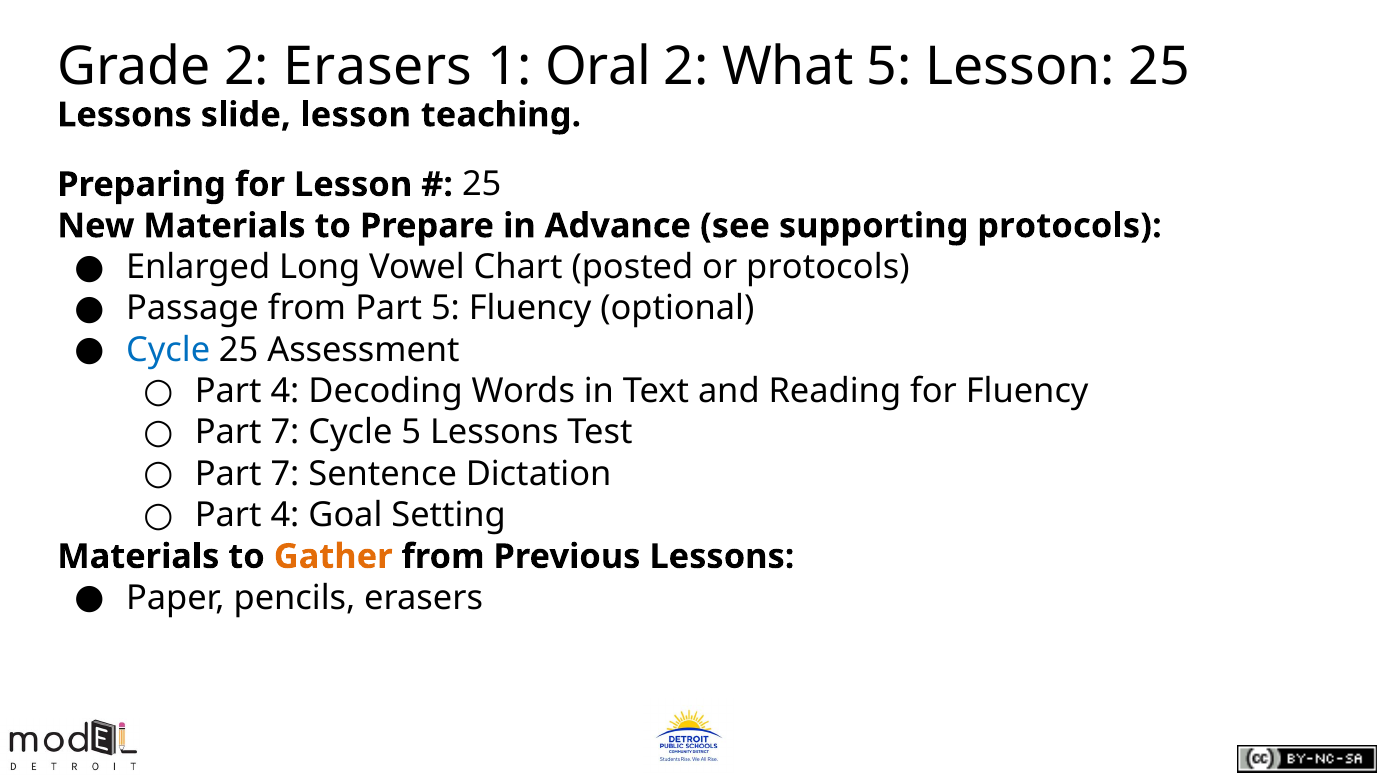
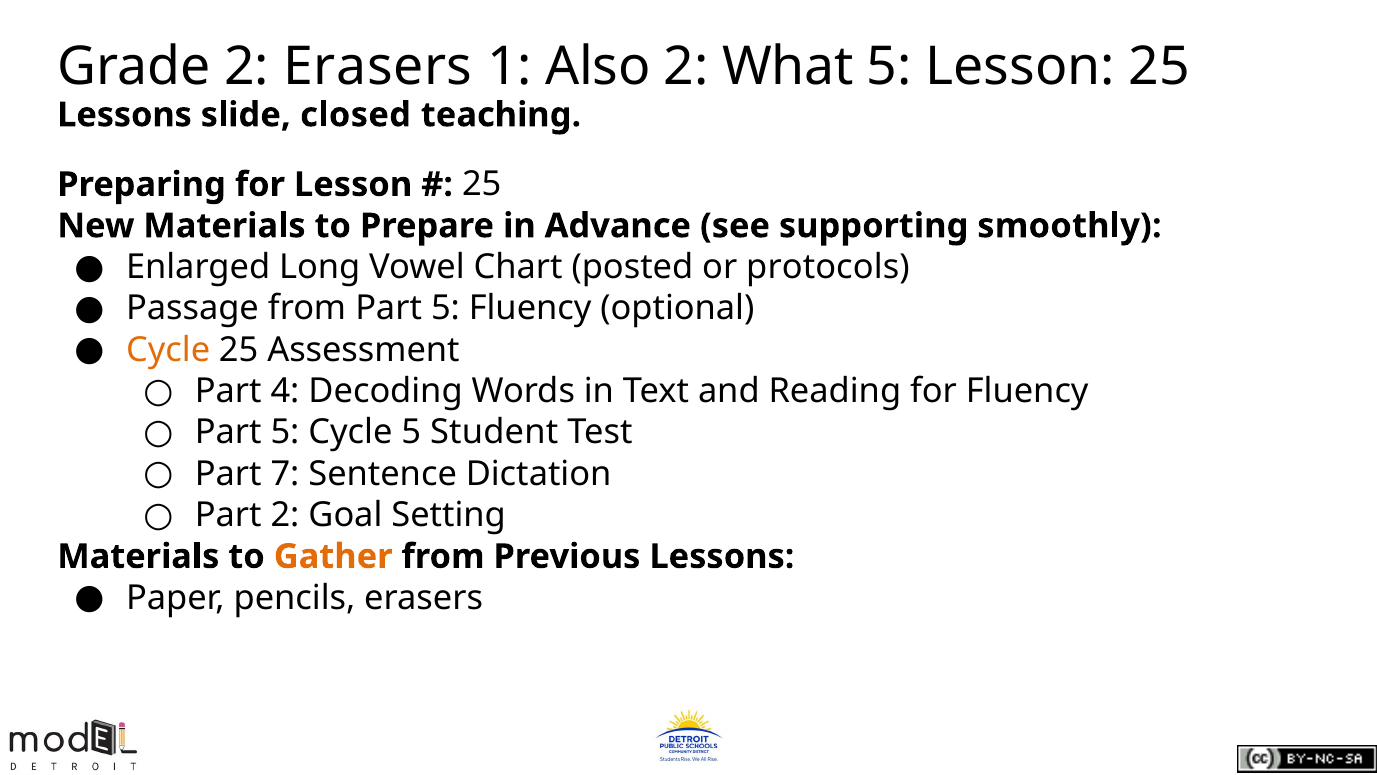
Oral: Oral -> Also
slide lesson: lesson -> closed
supporting protocols: protocols -> smoothly
Cycle at (168, 350) colour: blue -> orange
7 at (285, 432): 7 -> 5
5 Lessons: Lessons -> Student
4 at (285, 515): 4 -> 2
